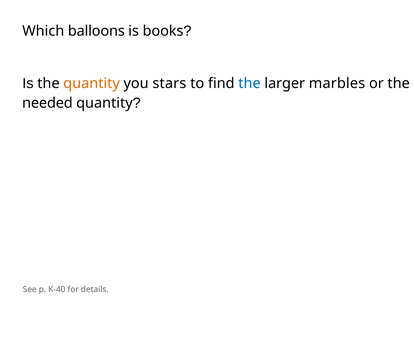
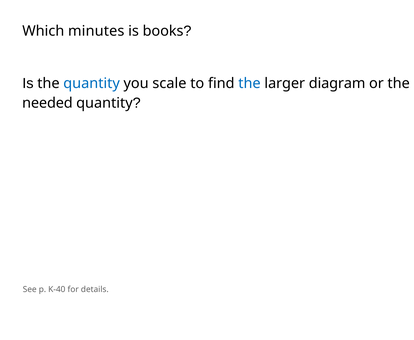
balloons: balloons -> minutes
quantity at (92, 83) colour: orange -> blue
stars: stars -> scale
marbles: marbles -> diagram
